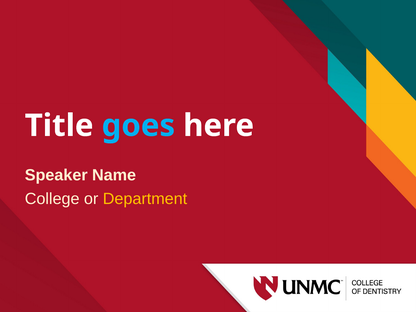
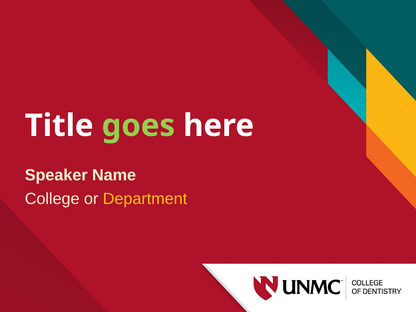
goes colour: light blue -> light green
